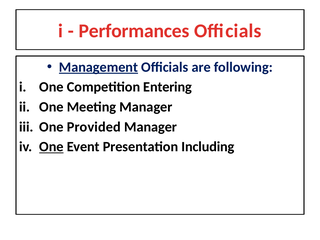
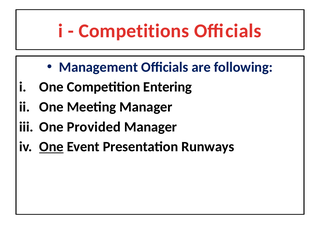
Performances: Performances -> Competitions
Management underline: present -> none
Including: Including -> Runways
